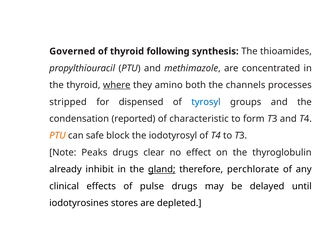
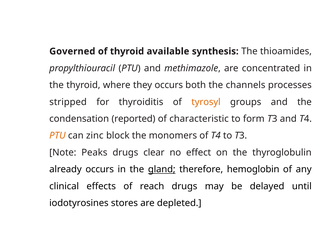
following: following -> available
where underline: present -> none
they amino: amino -> occurs
dispensed: dispensed -> thyroiditis
tyrosyl colour: blue -> orange
safe: safe -> zinc
iodotyrosyl: iodotyrosyl -> monomers
already inhibit: inhibit -> occurs
perchlorate: perchlorate -> hemoglobin
pulse: pulse -> reach
